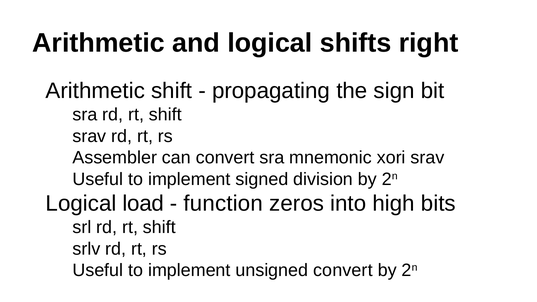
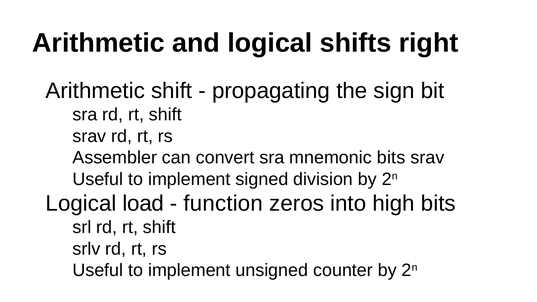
mnemonic xori: xori -> bits
unsigned convert: convert -> counter
